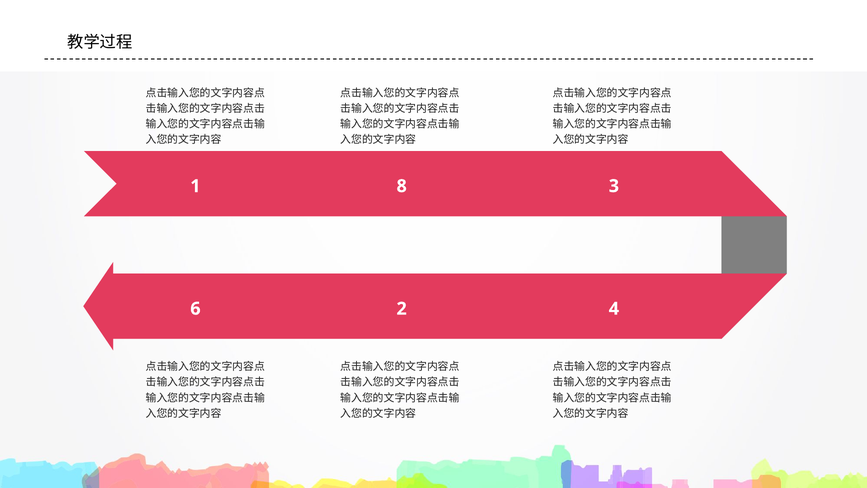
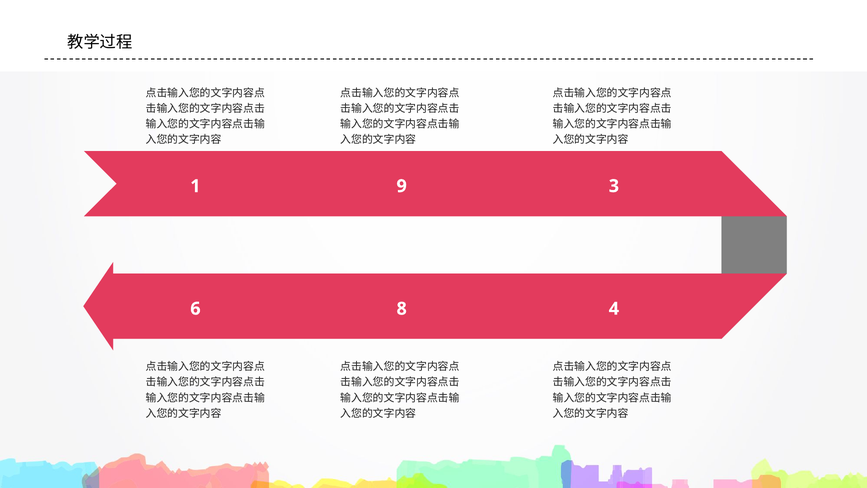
8: 8 -> 9
2: 2 -> 8
